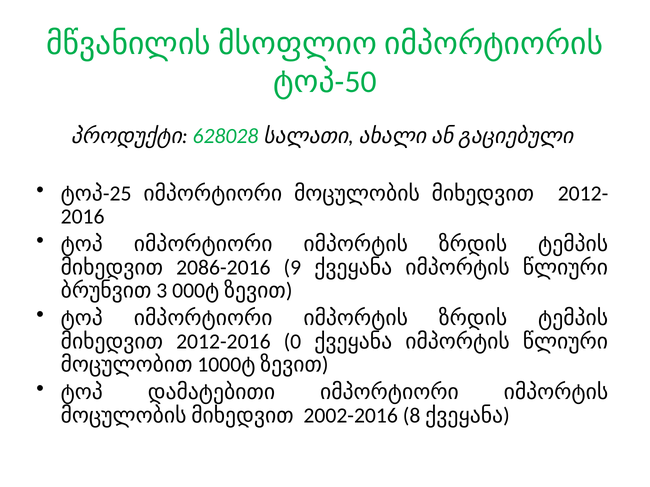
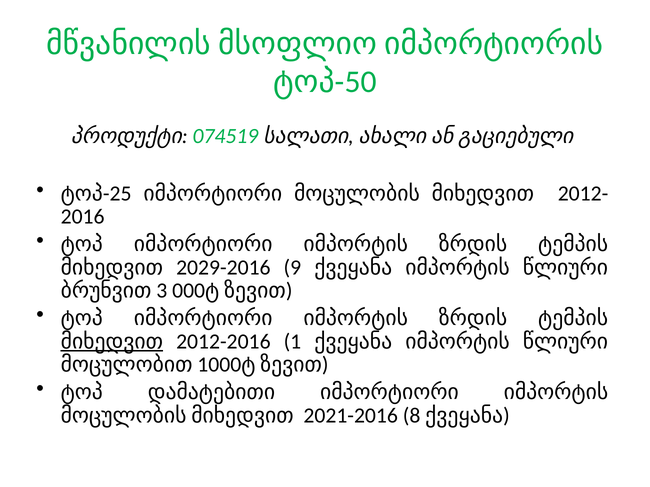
628028: 628028 -> 074519
2086-2016: 2086-2016 -> 2029-2016
მიხედვით at (112, 342) underline: none -> present
0: 0 -> 1
2002-2016: 2002-2016 -> 2021-2016
